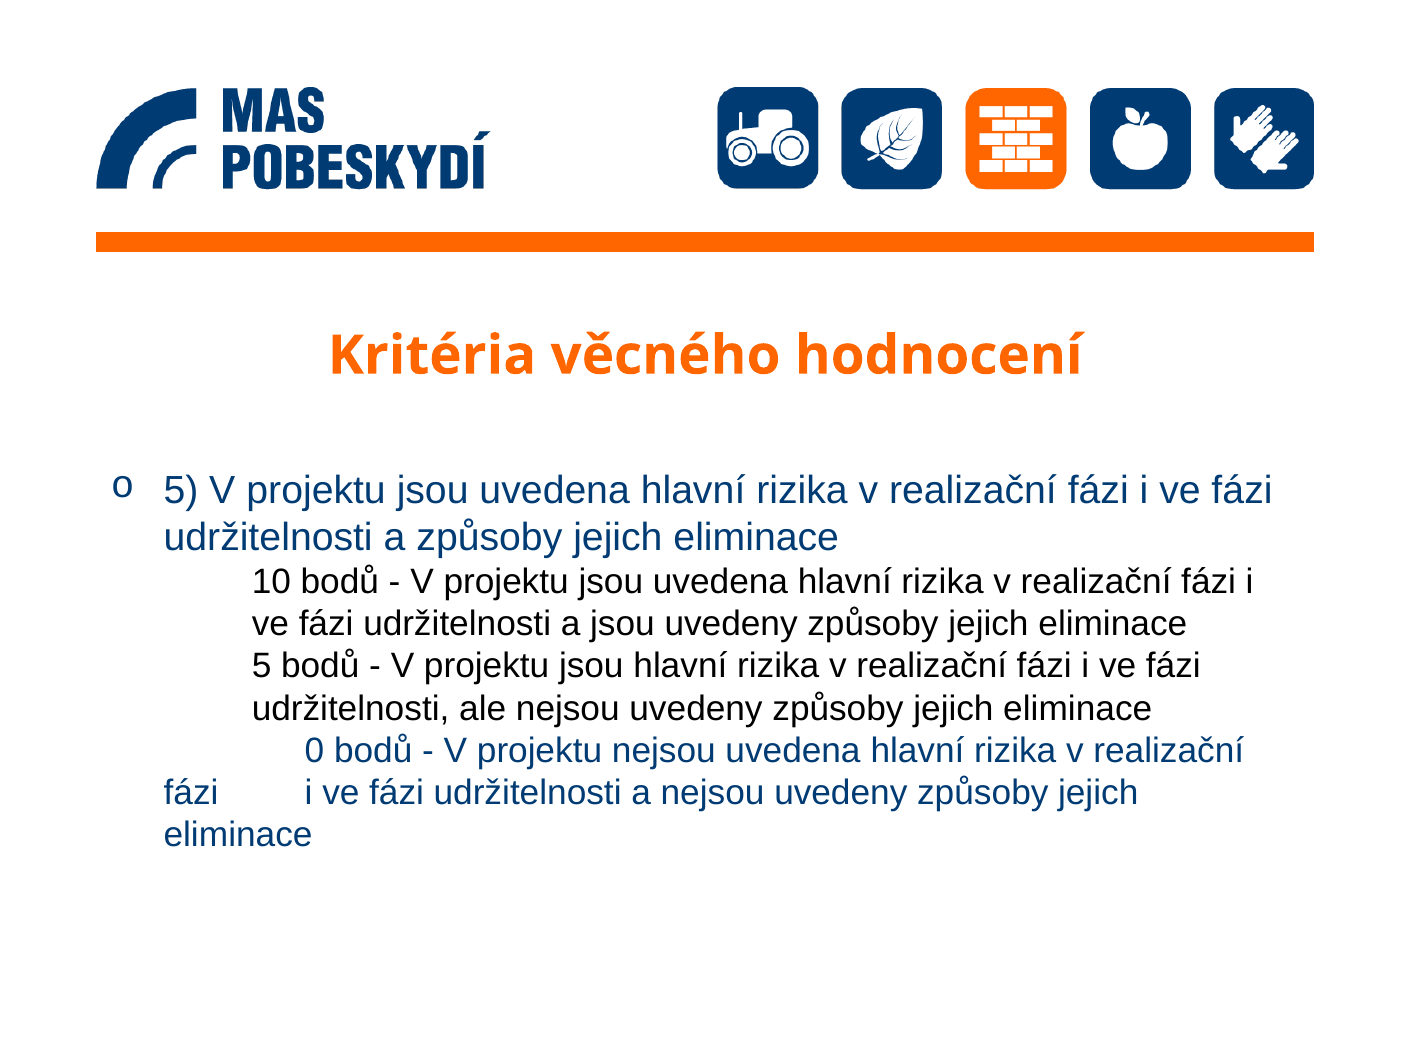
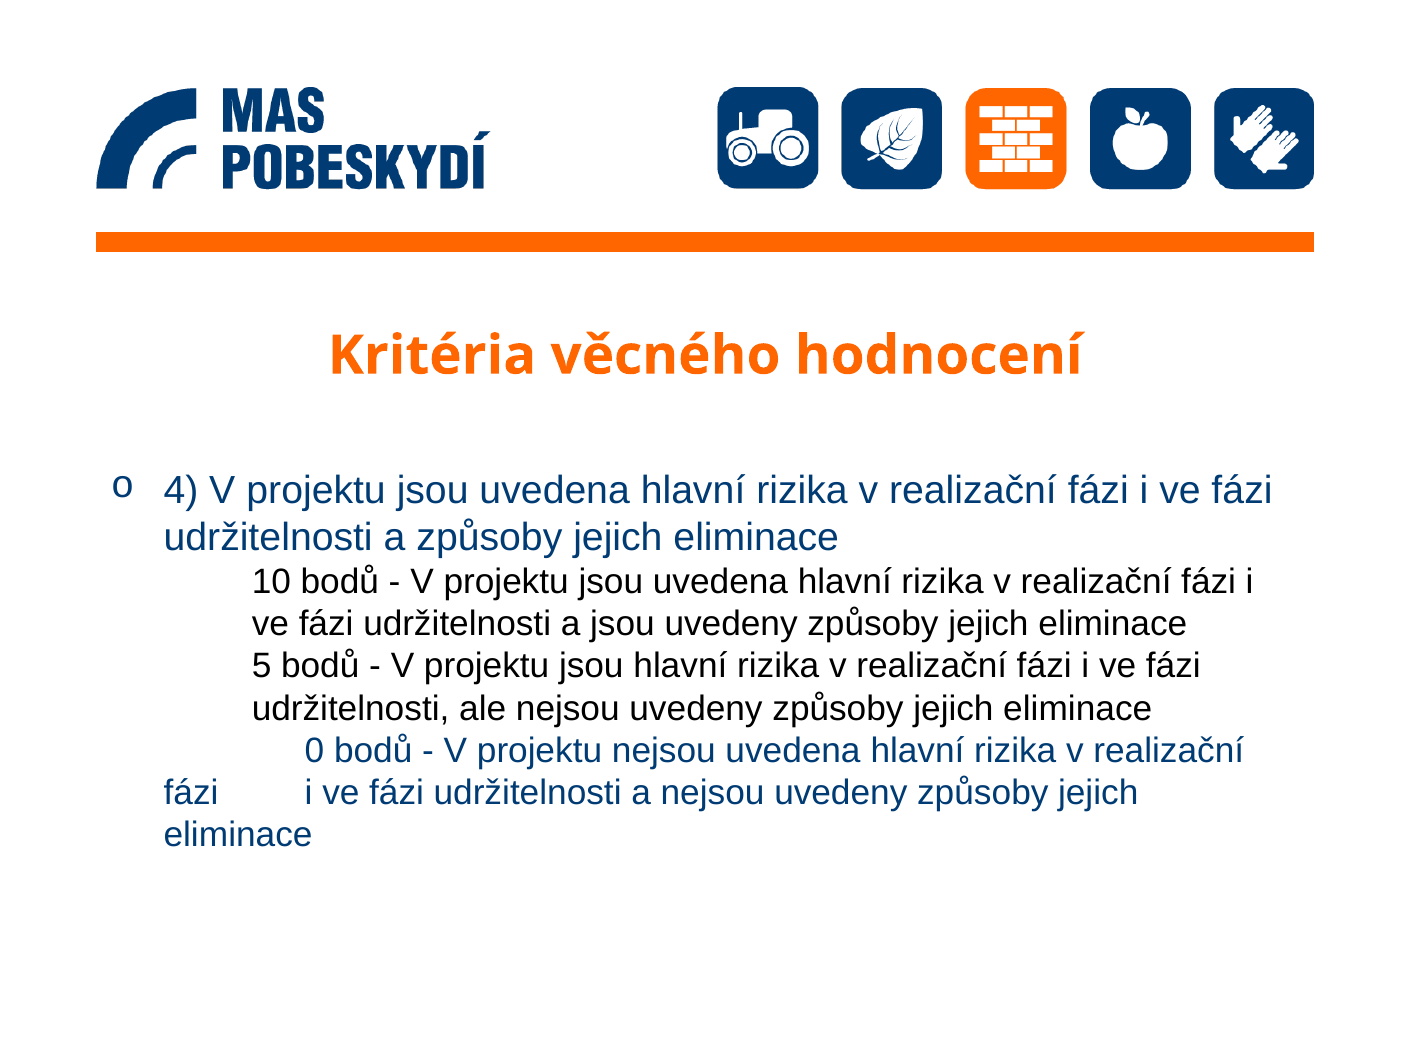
5 at (181, 490): 5 -> 4
